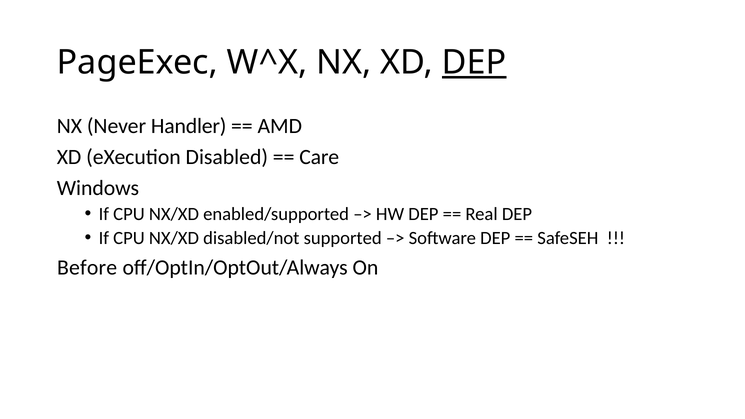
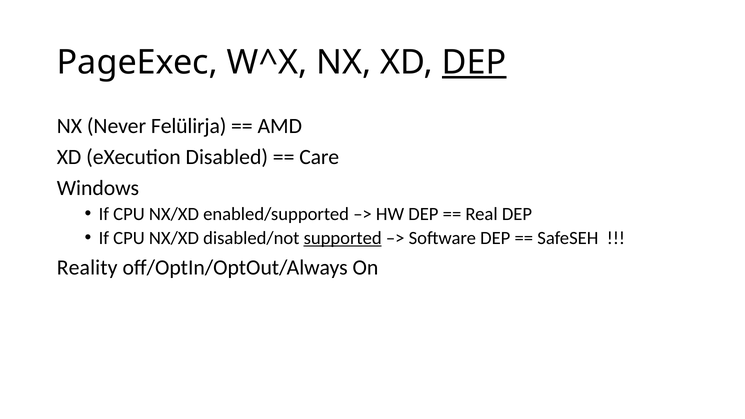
Handler: Handler -> Felülirja
supported underline: none -> present
Before: Before -> Reality
